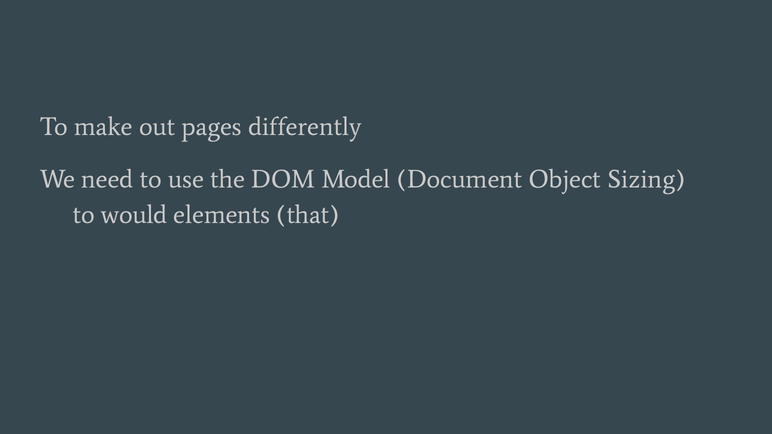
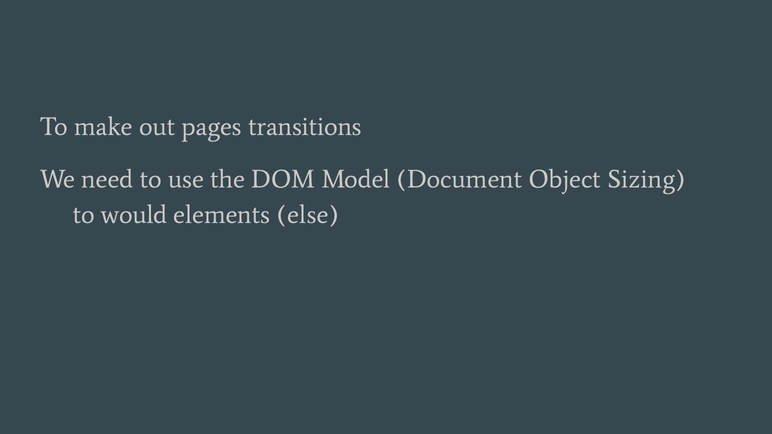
differently: differently -> transitions
that: that -> else
